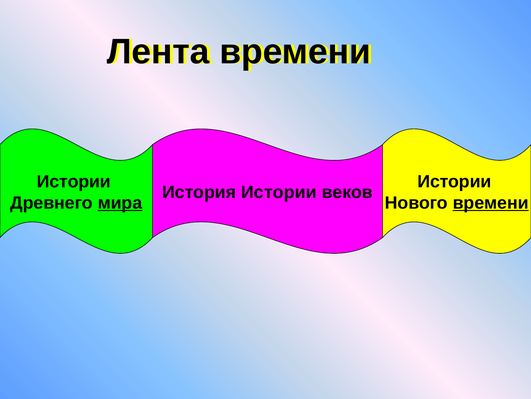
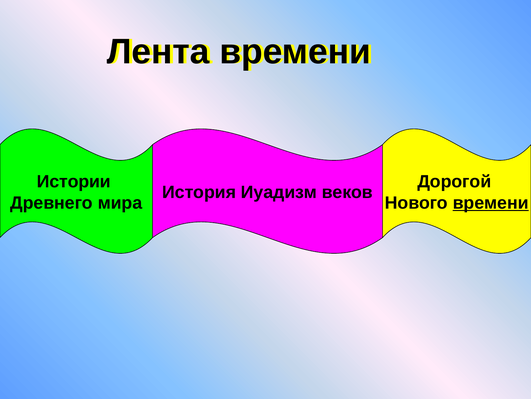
Истории at (454, 181): Истории -> Дорогой
История Истории: Истории -> Иуадизм
мира underline: present -> none
